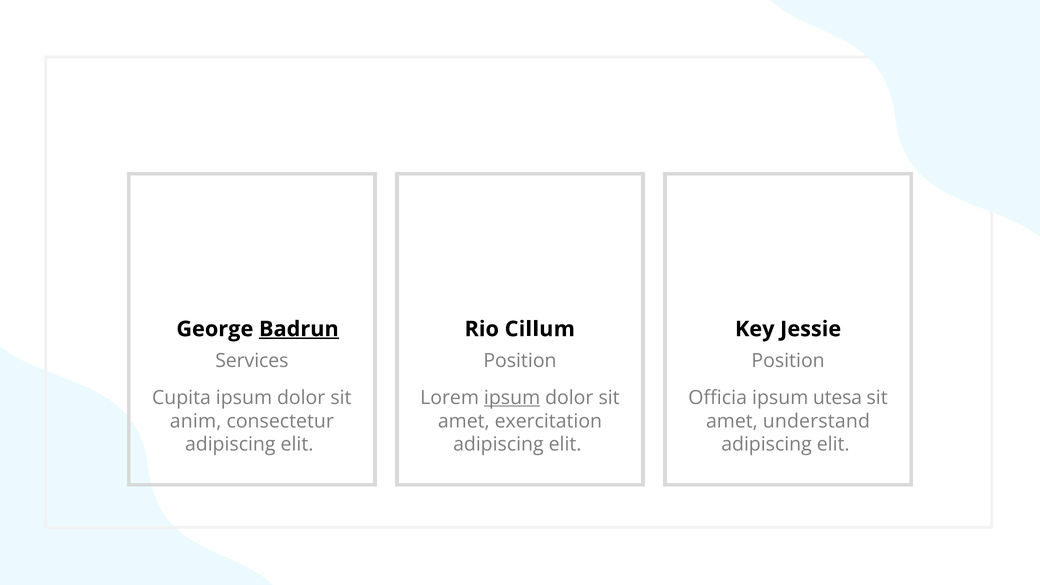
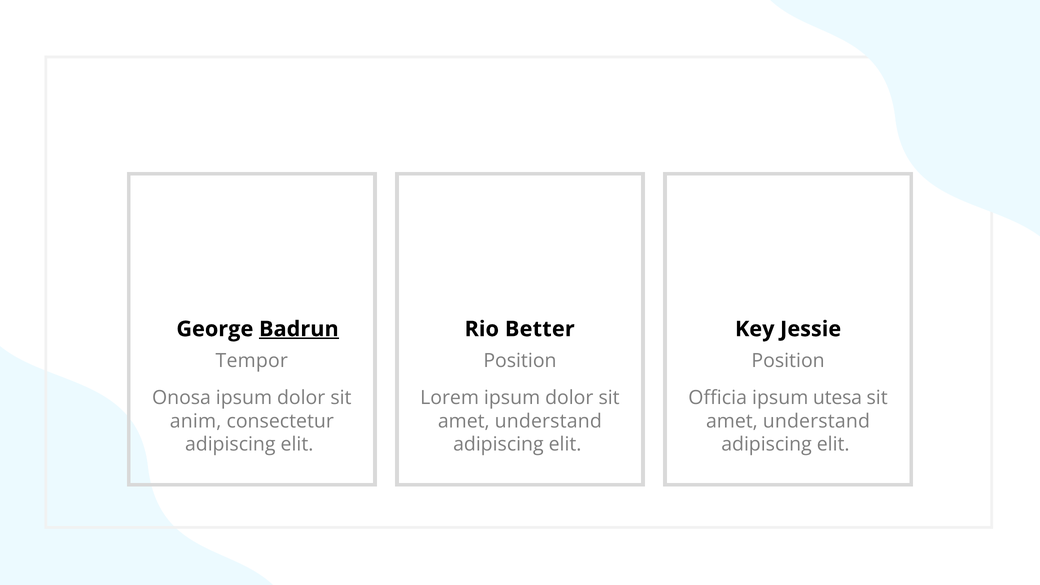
Cillum: Cillum -> Better
Services: Services -> Tempor
Cupita: Cupita -> Onosa
ipsum at (512, 398) underline: present -> none
exercitation at (548, 421): exercitation -> understand
